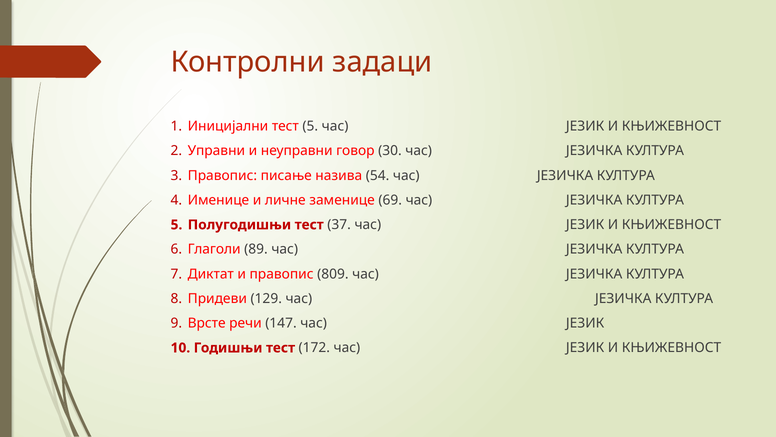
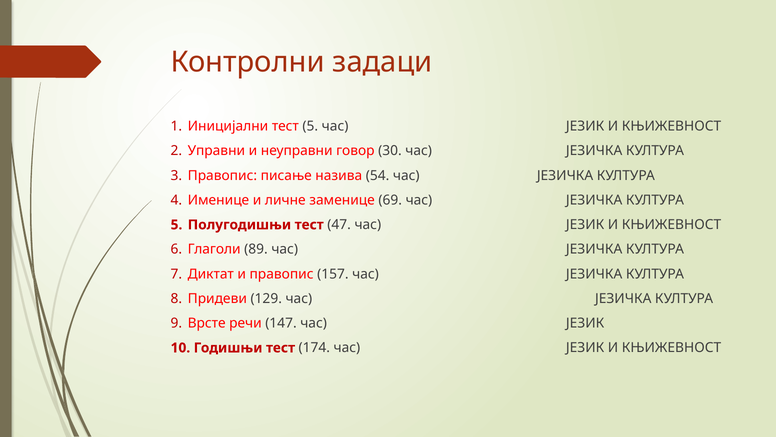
37: 37 -> 47
809: 809 -> 157
172: 172 -> 174
